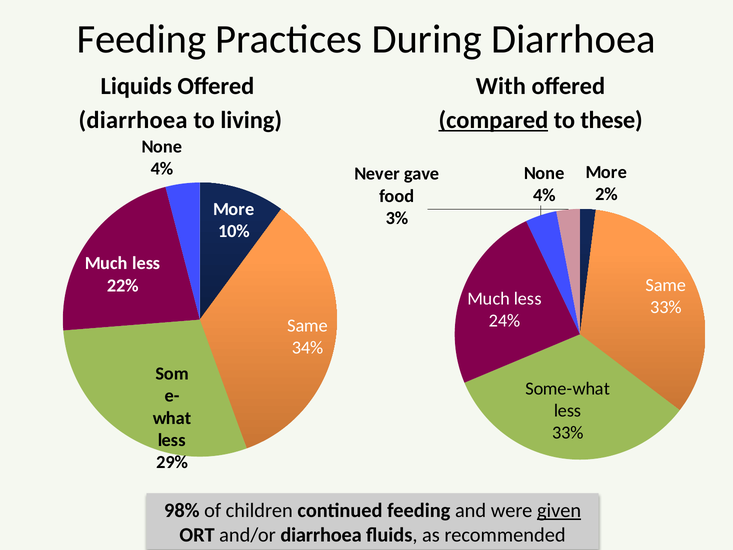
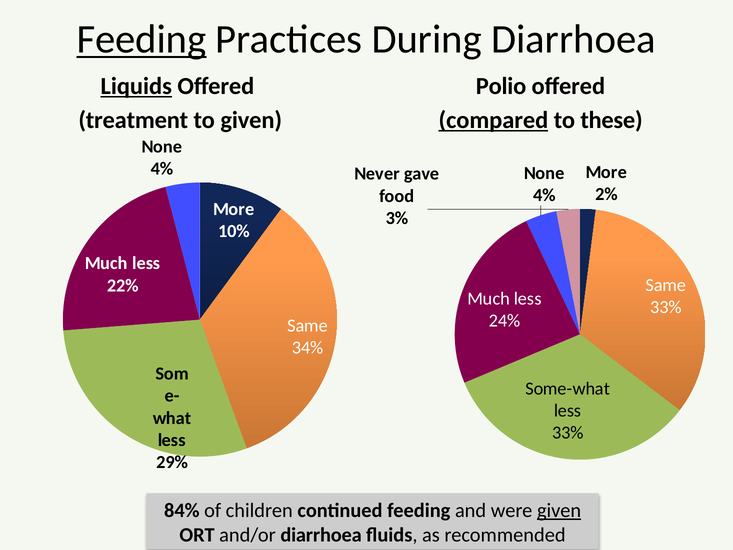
Feeding at (142, 39) underline: none -> present
Liquids underline: none -> present
With: With -> Polio
diarrhoea at (133, 120): diarrhoea -> treatment
to living: living -> given
98%: 98% -> 84%
